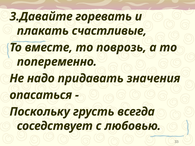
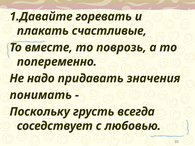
3.Давайте: 3.Давайте -> 1.Давайте
опасаться: опасаться -> понимать
